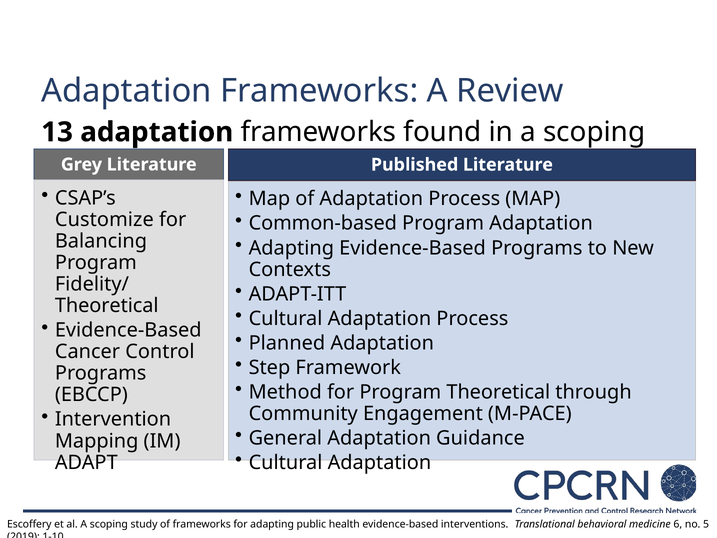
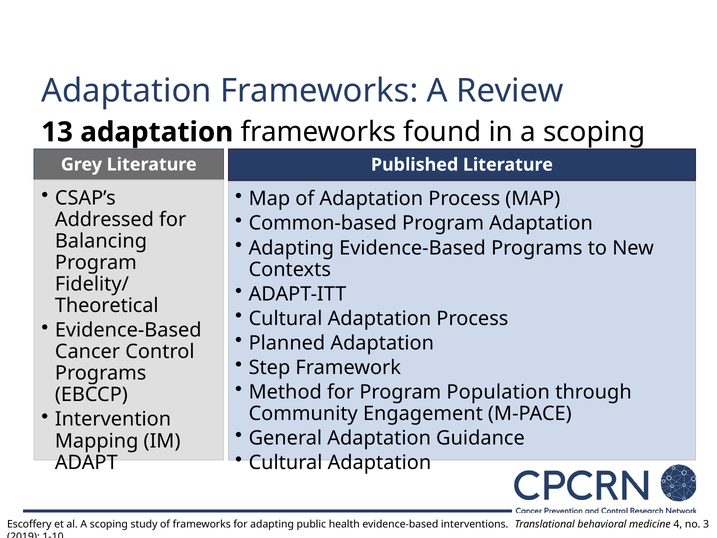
Customize: Customize -> Addressed
Program Theoretical: Theoretical -> Population
6: 6 -> 4
5: 5 -> 3
